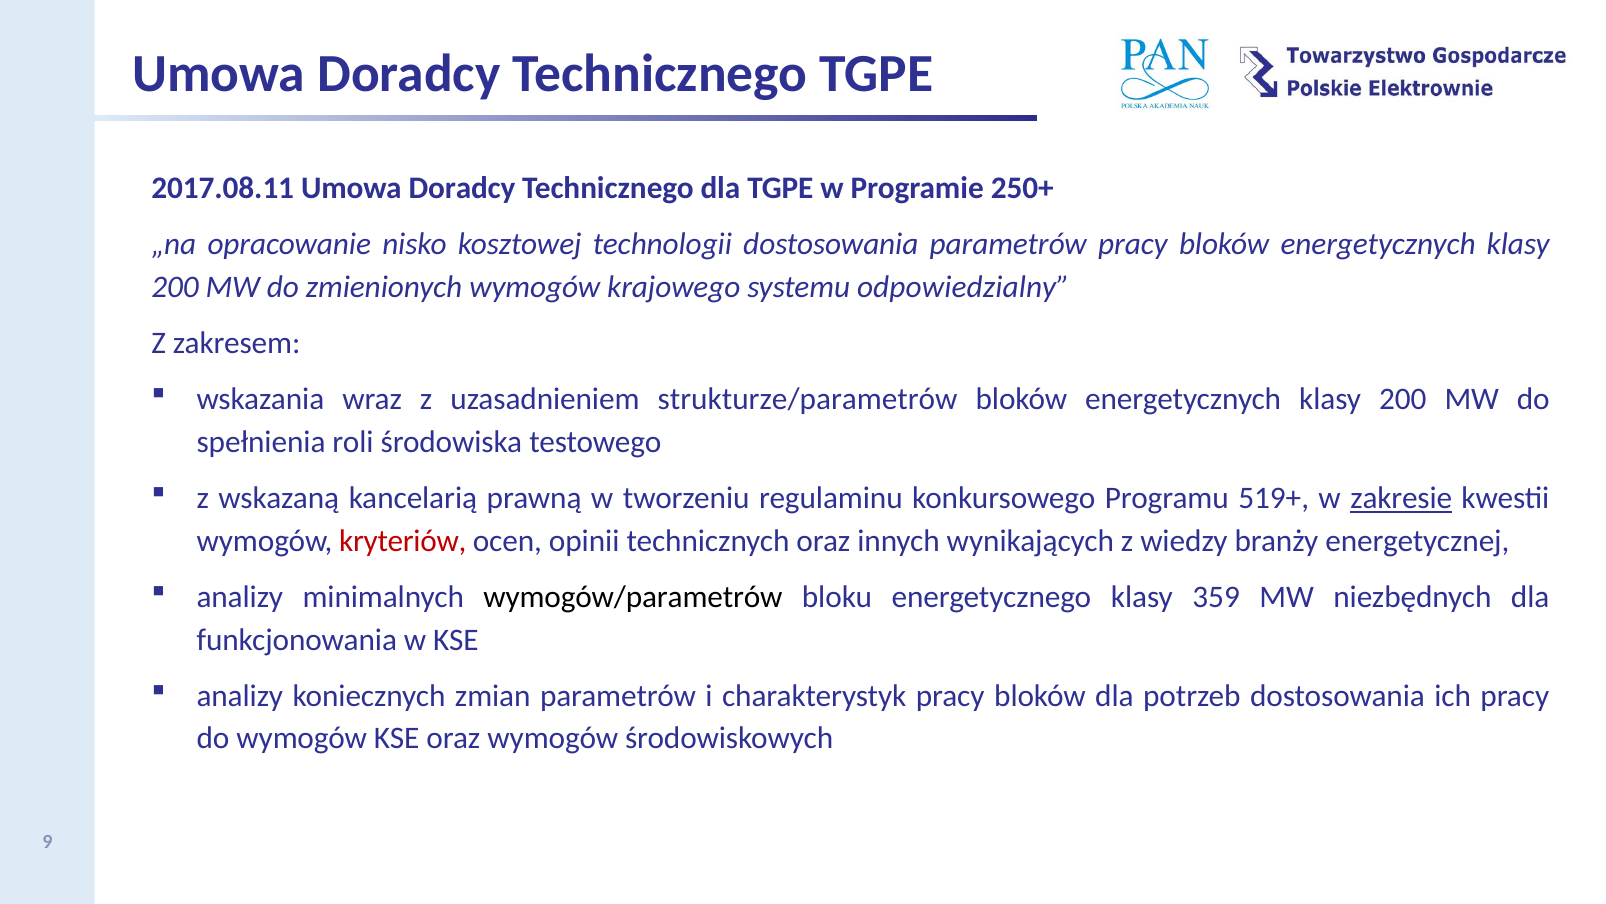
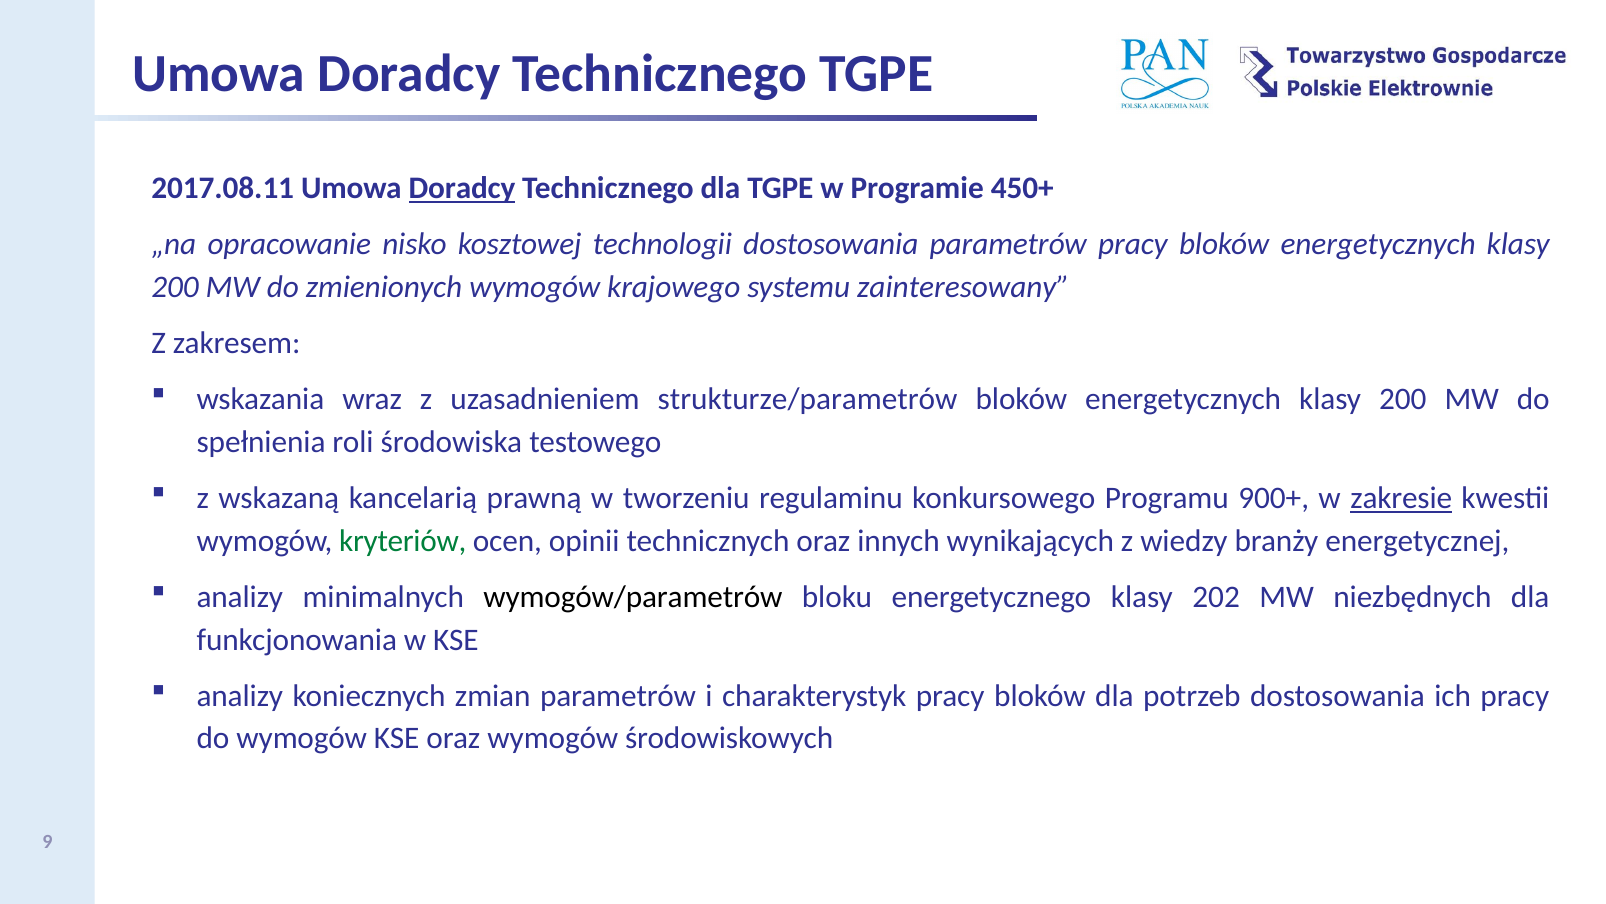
Doradcy at (462, 188) underline: none -> present
250+: 250+ -> 450+
odpowiedzialny: odpowiedzialny -> zainteresowany
519+: 519+ -> 900+
kryteriów colour: red -> green
359: 359 -> 202
